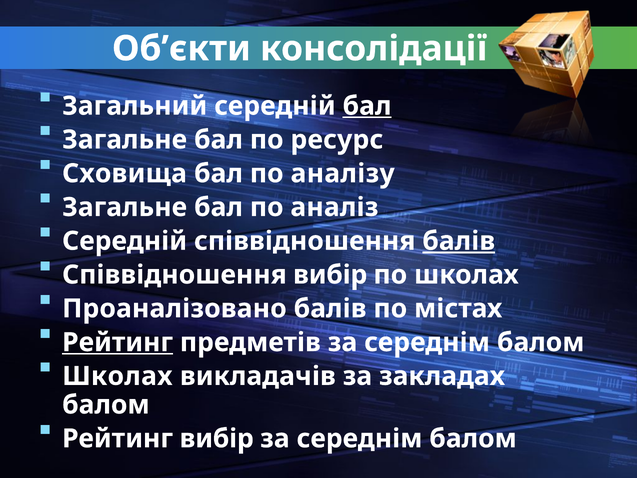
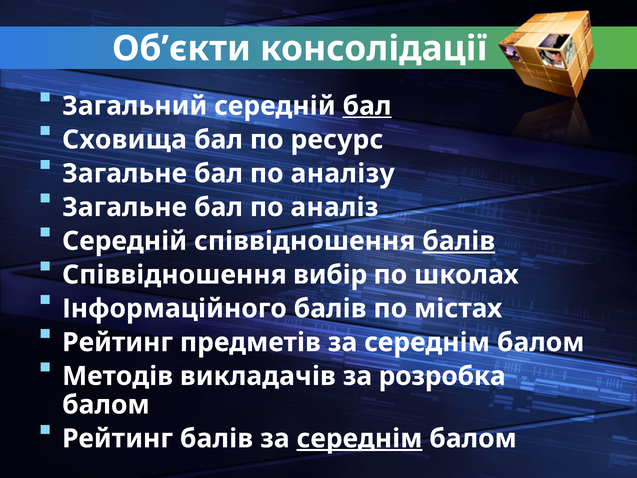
Загальне at (125, 140): Загальне -> Сховища
Сховища at (125, 173): Сховища -> Загальне
Проаналізовано: Проаналізовано -> Інформаційного
Рейтинг at (118, 342) underline: present -> none
Школах at (117, 376): Школах -> Методів
закладах: закладах -> розробка
Рейтинг вибір: вибір -> балів
середнім at (359, 438) underline: none -> present
